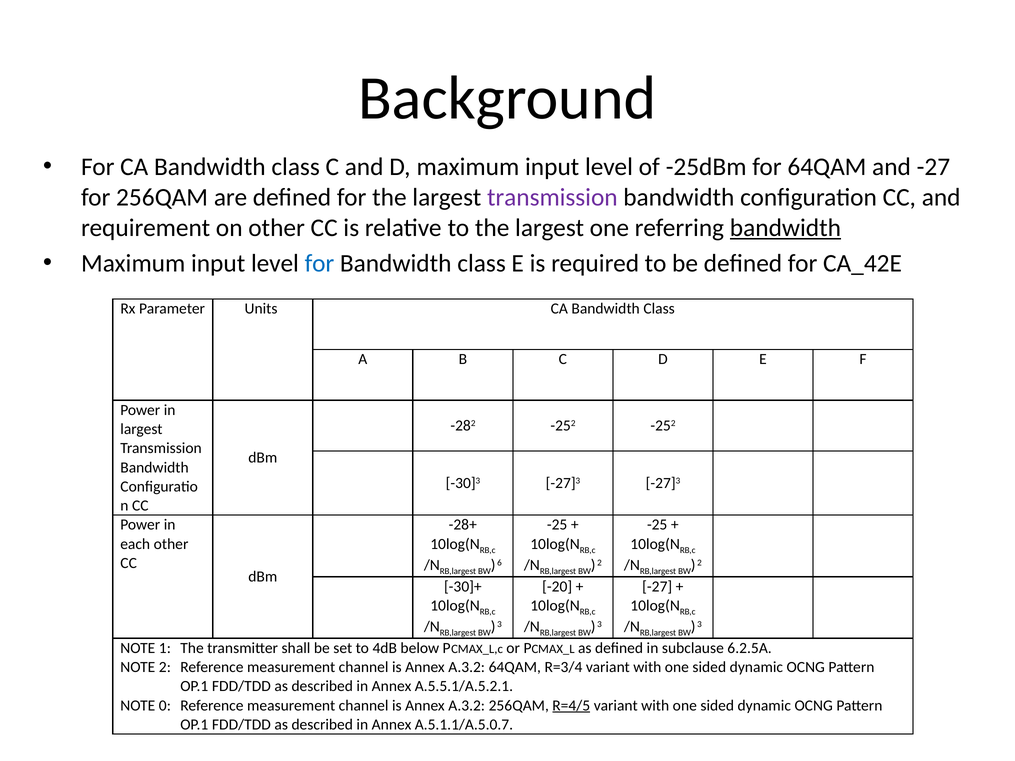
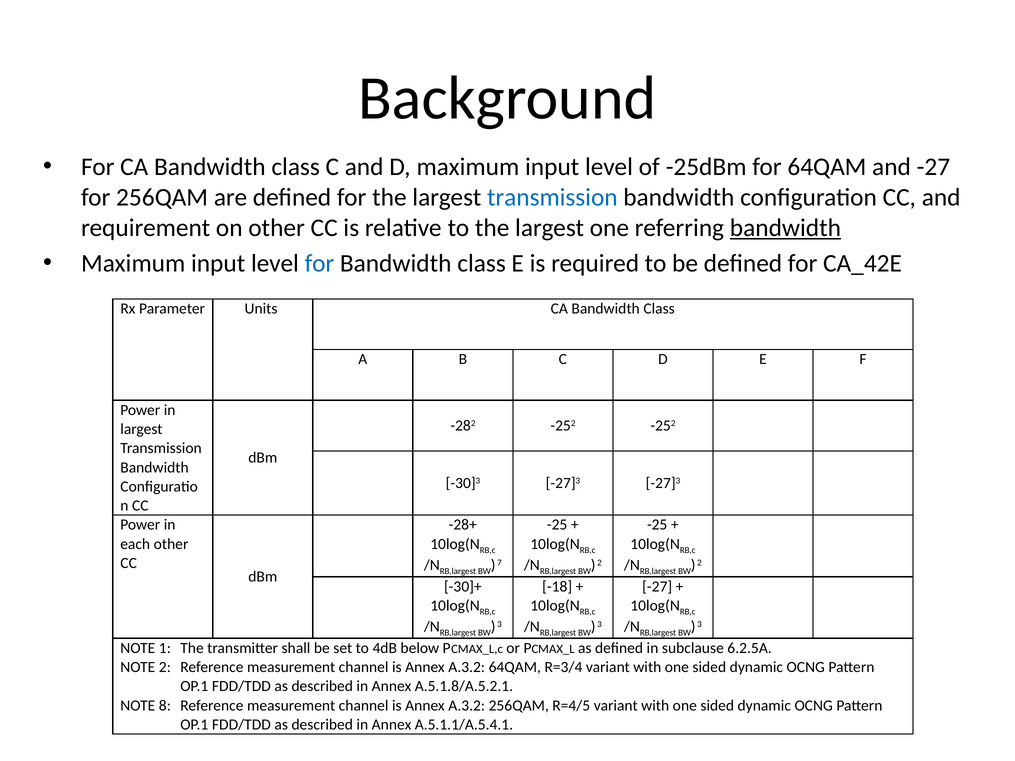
transmission at (552, 197) colour: purple -> blue
6: 6 -> 7
-20: -20 -> -18
A.5.5.1/A.5.2.1: A.5.5.1/A.5.2.1 -> A.5.1.8/A.5.2.1
0: 0 -> 8
R=4/5 underline: present -> none
A.5.1.1/A.5.0.7: A.5.1.1/A.5.0.7 -> A.5.1.1/A.5.4.1
